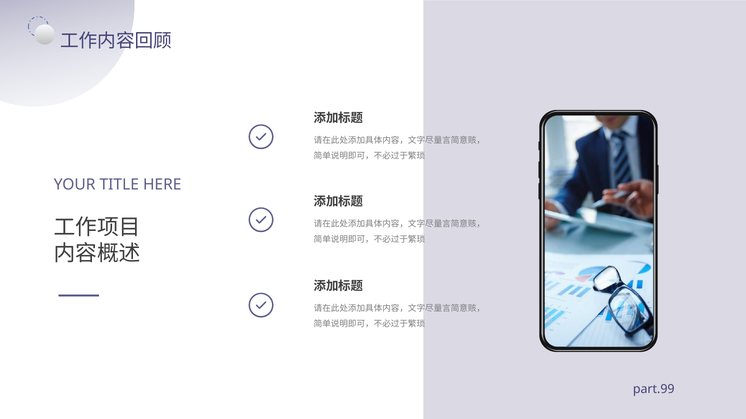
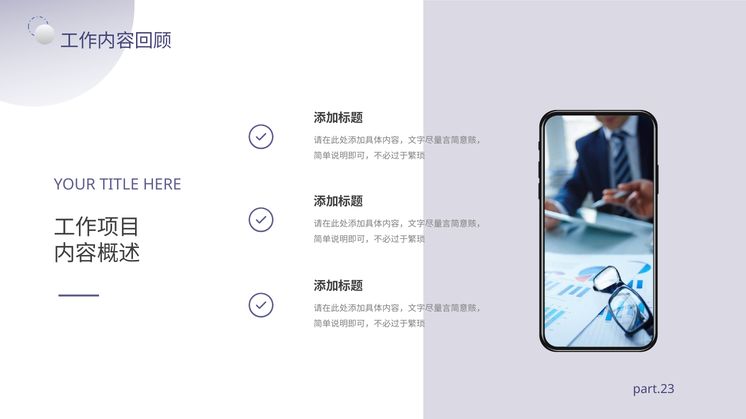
part.99: part.99 -> part.23
